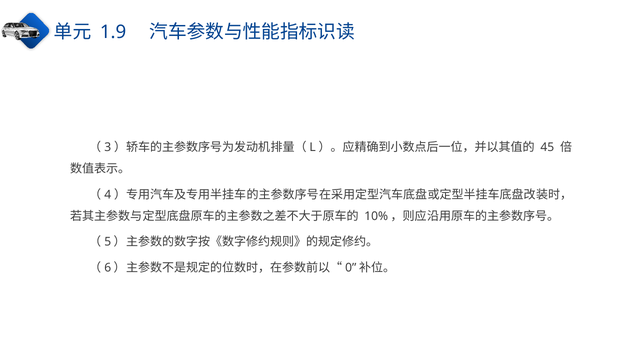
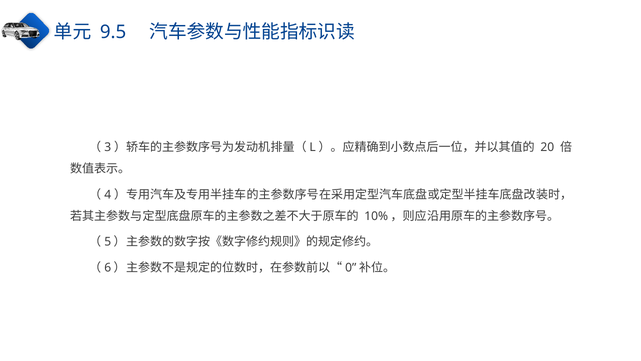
1.9: 1.9 -> 9.5
45: 45 -> 20
